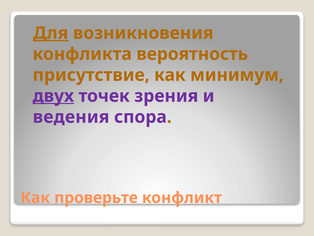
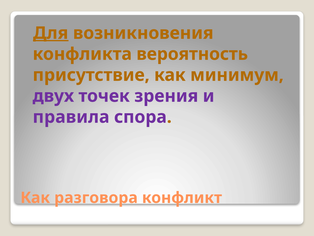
двух underline: present -> none
ведения: ведения -> правила
проверьте: проверьте -> разговора
